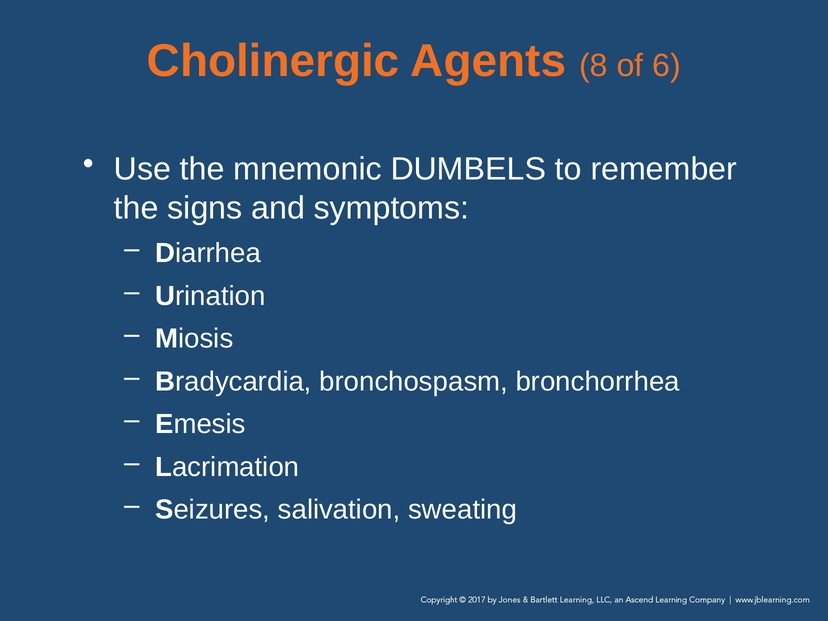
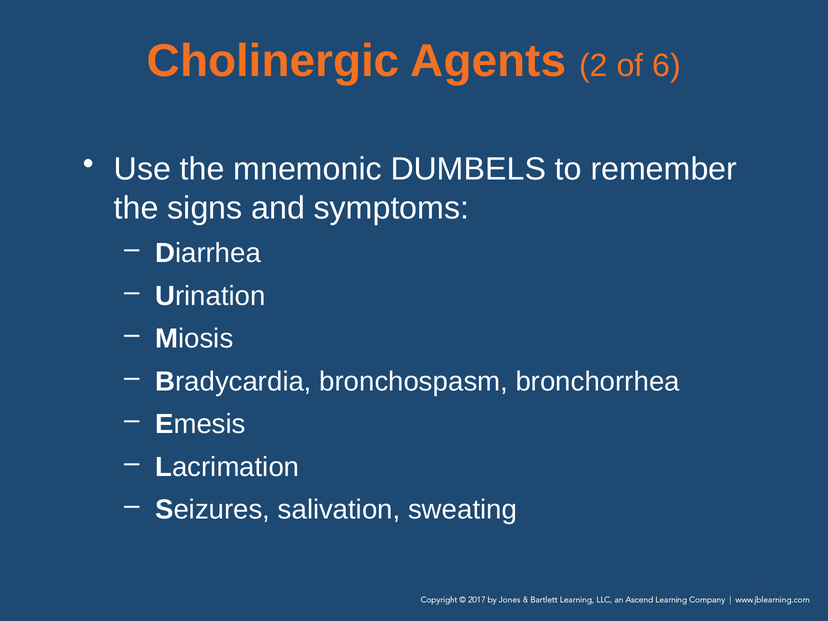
8: 8 -> 2
